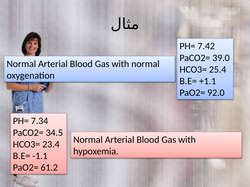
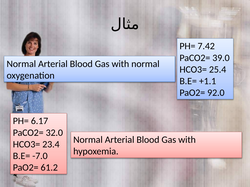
7.34: 7.34 -> 6.17
34.5: 34.5 -> 32.0
-1.1: -1.1 -> -7.0
